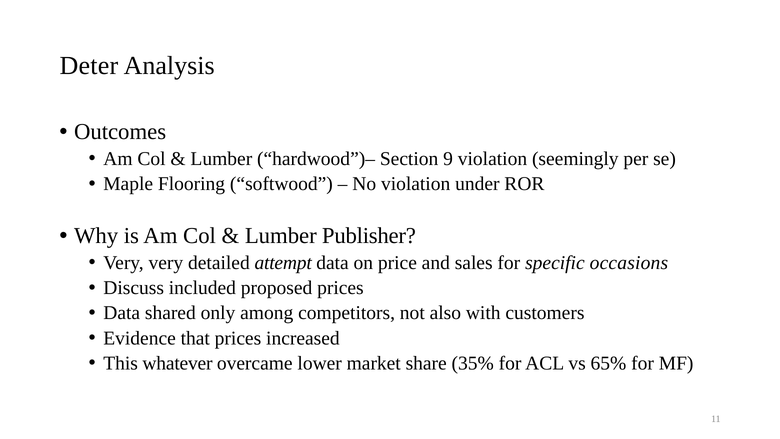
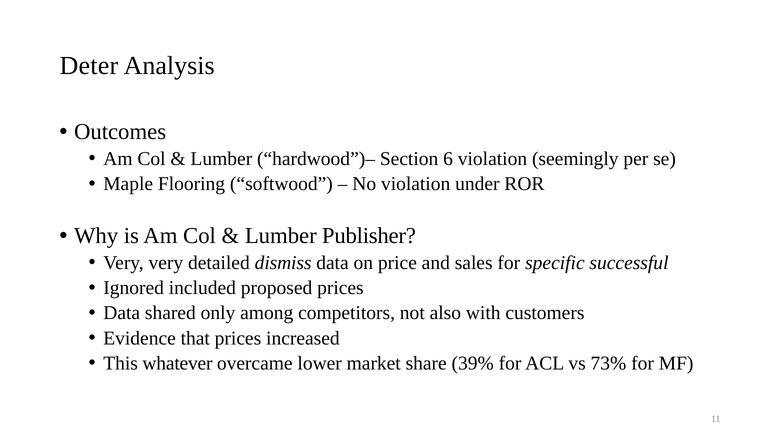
9: 9 -> 6
attempt: attempt -> dismiss
occasions: occasions -> successful
Discuss: Discuss -> Ignored
35%: 35% -> 39%
65%: 65% -> 73%
